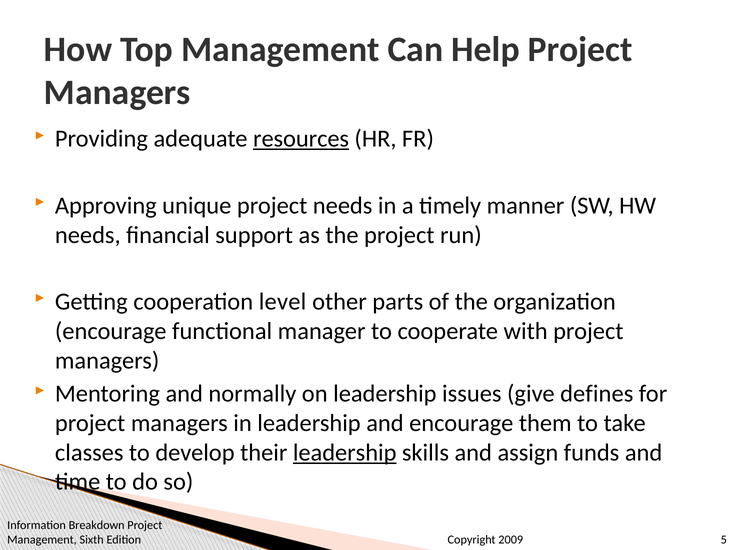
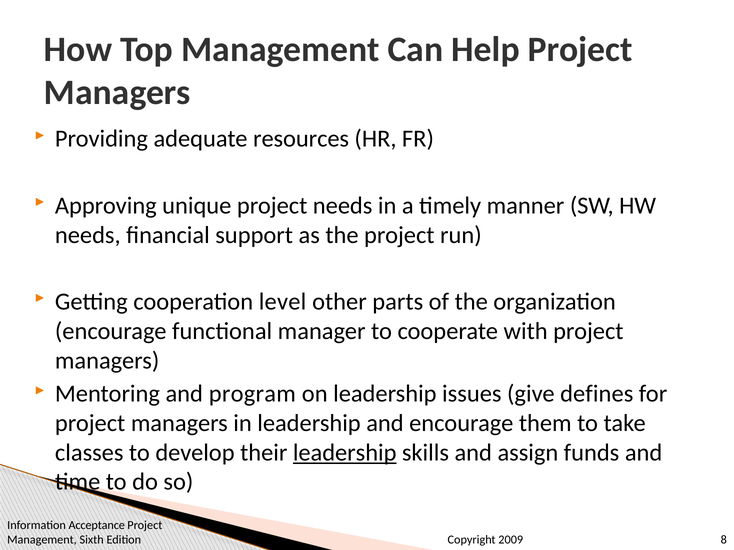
resources underline: present -> none
normally: normally -> program
Breakdown: Breakdown -> Acceptance
5: 5 -> 8
